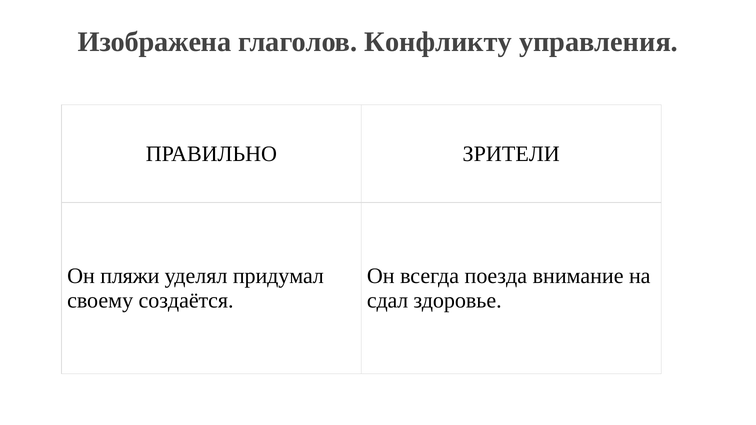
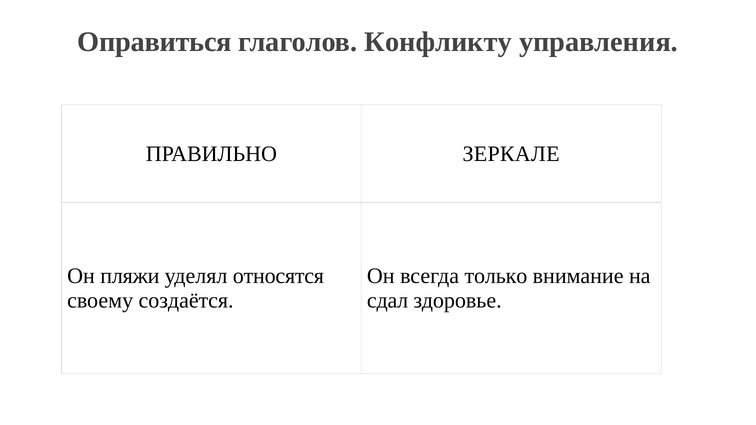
Изображена: Изображена -> Оправиться
ЗРИТЕЛИ: ЗРИТЕЛИ -> ЗЕРКАЛЕ
придумал: придумал -> относятся
поезда: поезда -> только
